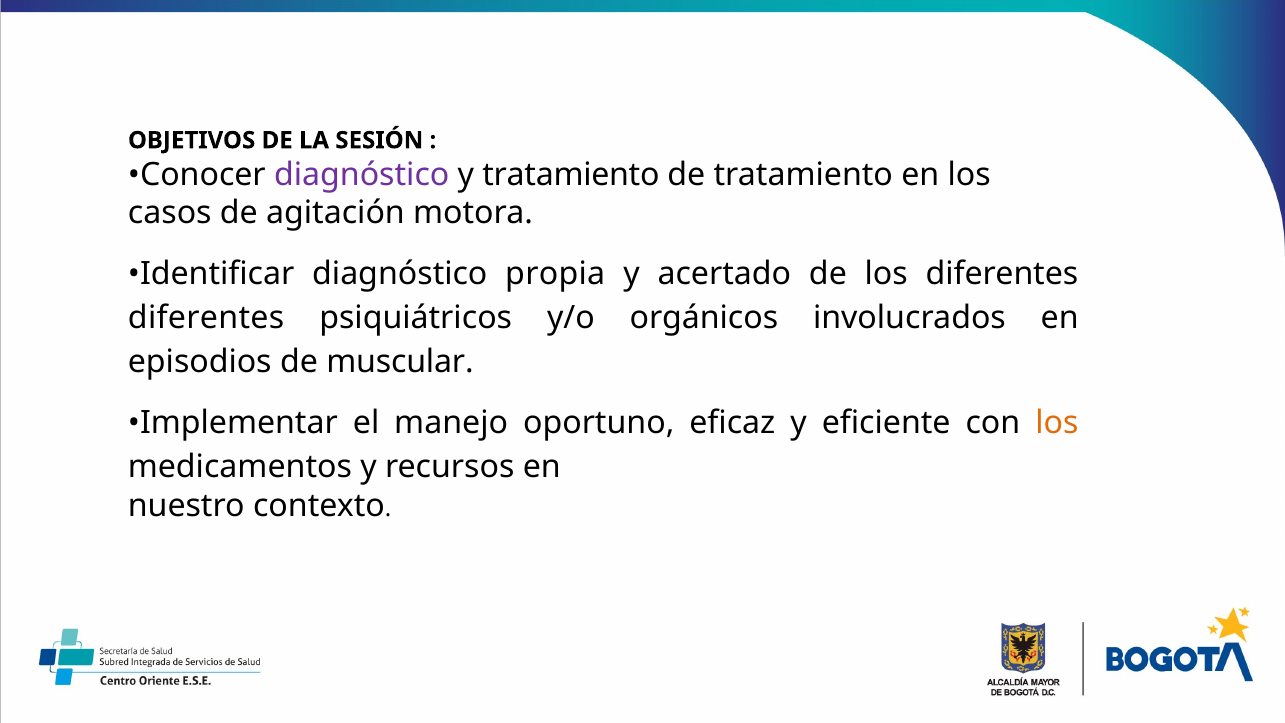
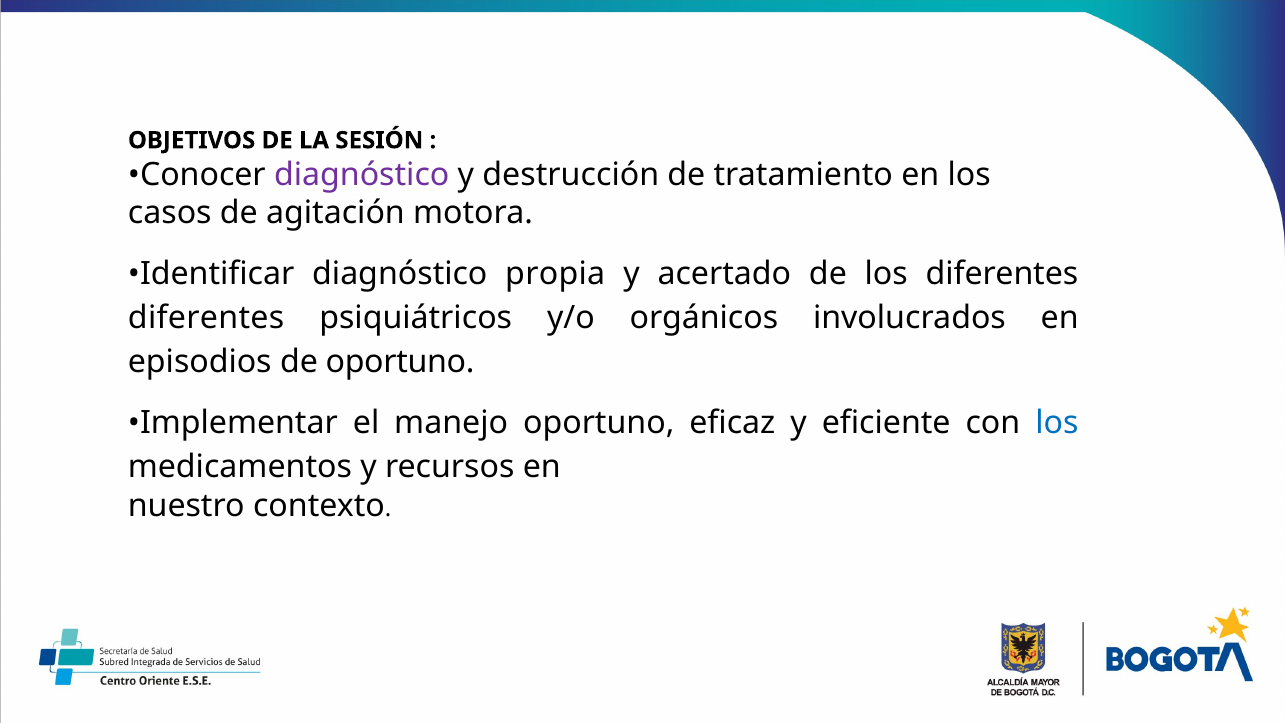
y tratamiento: tratamiento -> destrucción
de muscular: muscular -> oportuno
los at (1057, 423) colour: orange -> blue
